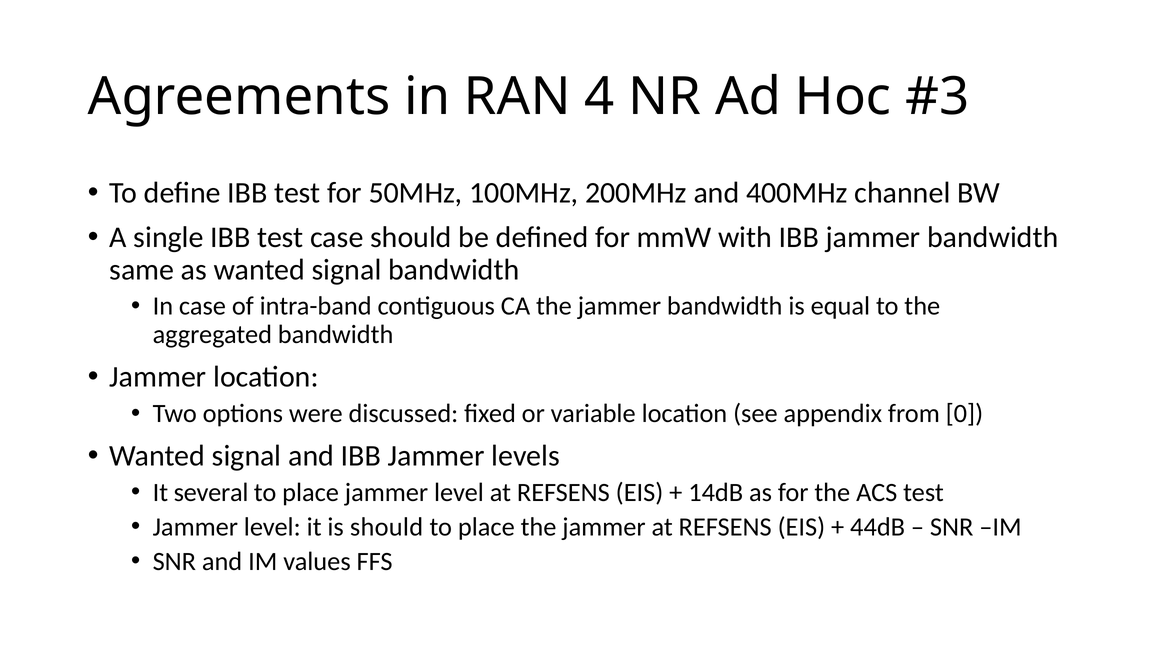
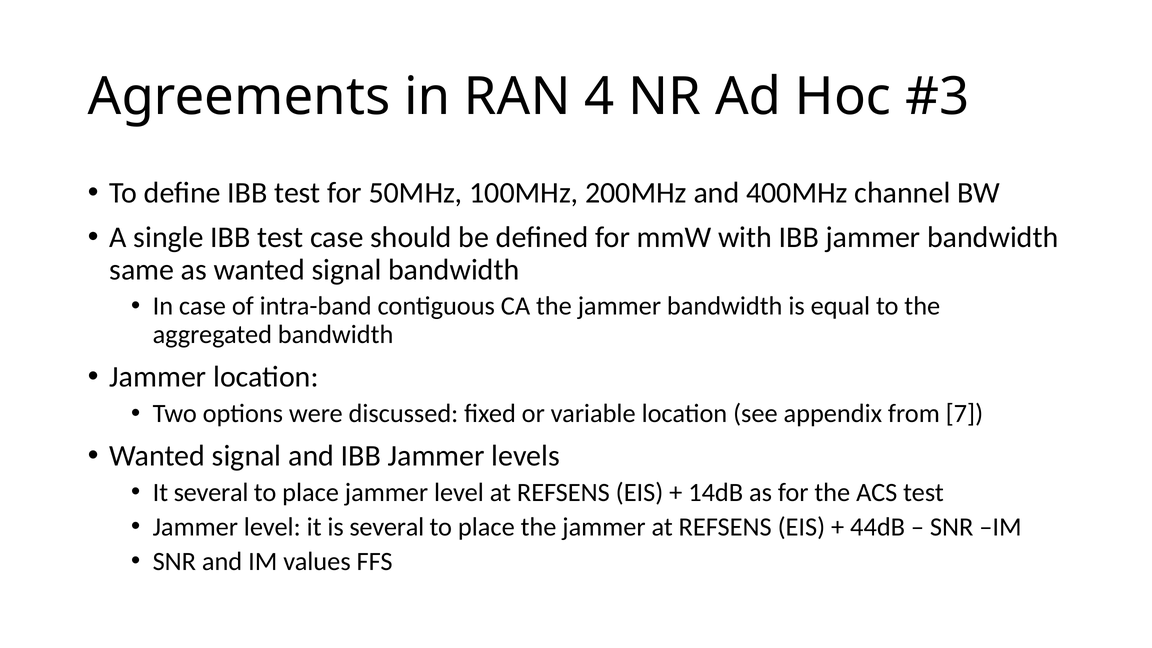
0: 0 -> 7
is should: should -> several
